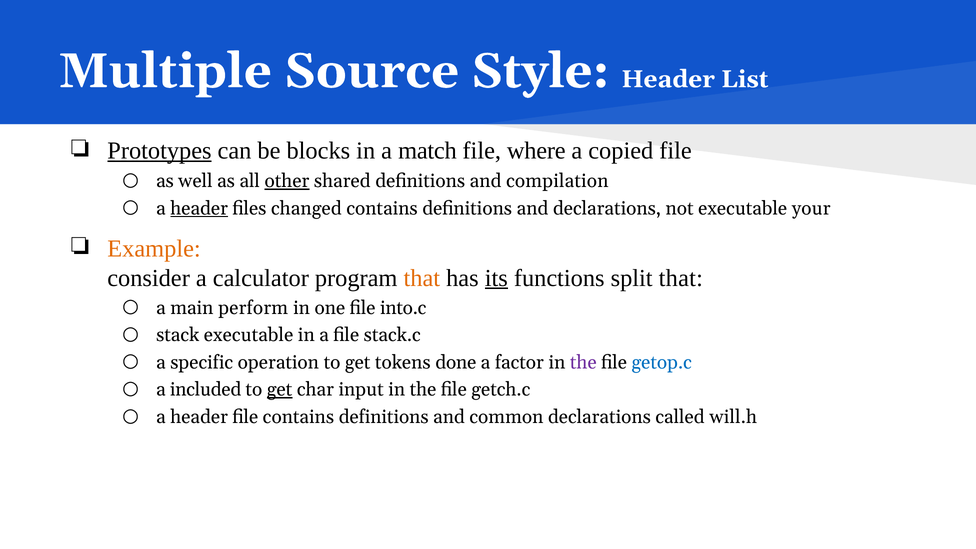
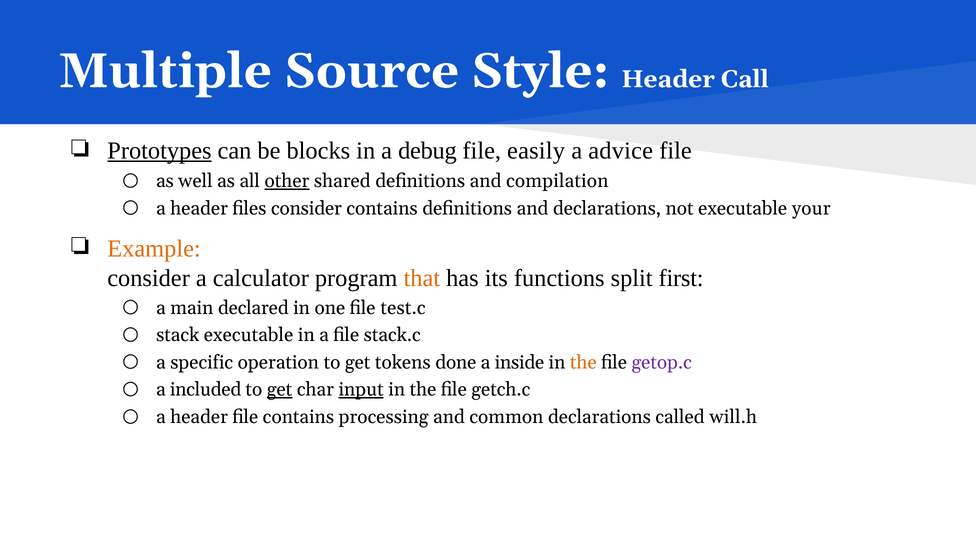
List: List -> Call
match: match -> debug
where: where -> easily
copied: copied -> advice
header at (199, 208) underline: present -> none
files changed: changed -> consider
its underline: present -> none
split that: that -> first
perform: perform -> declared
into.c: into.c -> test.c
factor: factor -> inside
the at (583, 362) colour: purple -> orange
getop.c colour: blue -> purple
input underline: none -> present
file contains definitions: definitions -> processing
